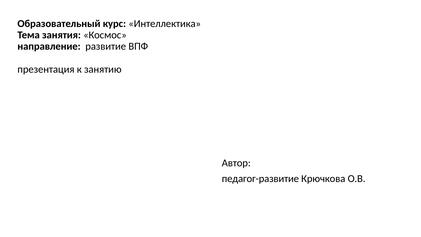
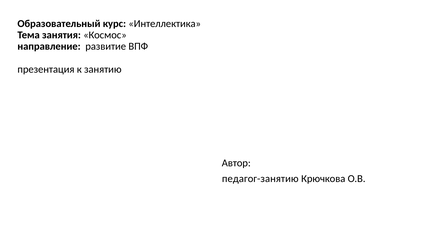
педагог-развитие: педагог-развитие -> педагог-занятию
